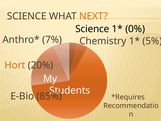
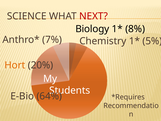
NEXT colour: orange -> red
Science at (92, 29): Science -> Biology
0%: 0% -> 8%
85%: 85% -> 64%
